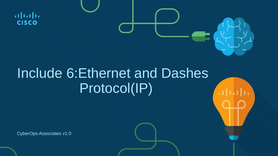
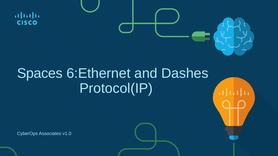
Include: Include -> Spaces
